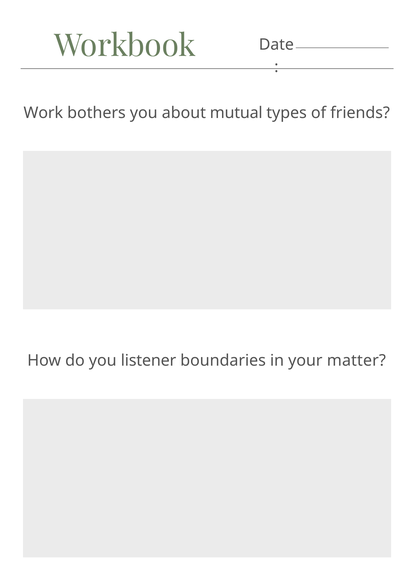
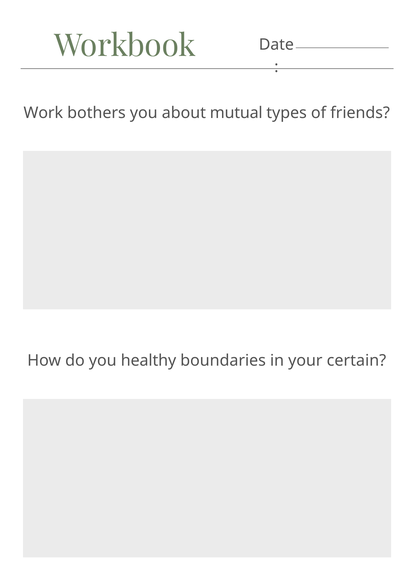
listener: listener -> healthy
matter: matter -> certain
